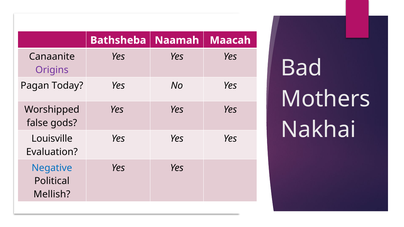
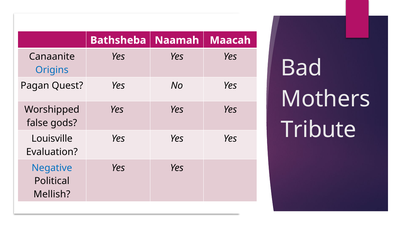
Origins colour: purple -> blue
Today: Today -> Quest
Nakhai: Nakhai -> Tribute
